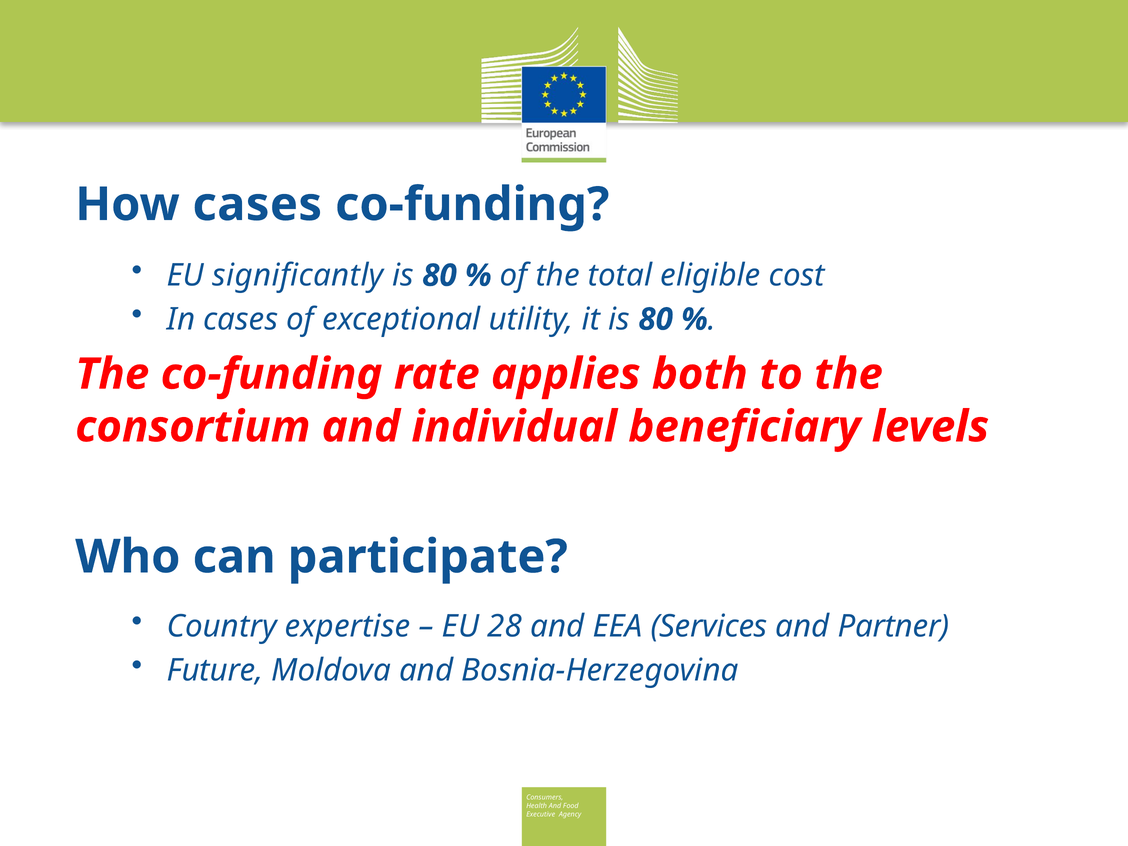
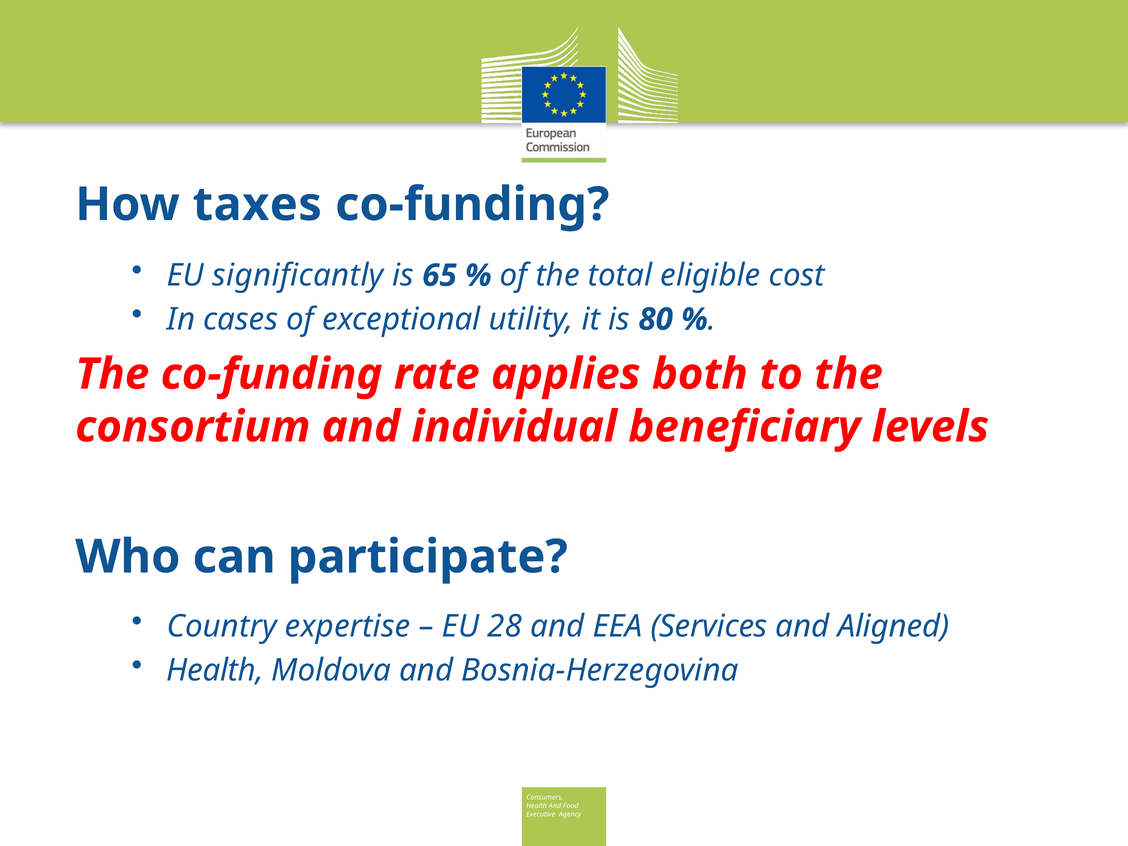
How cases: cases -> taxes
80 at (439, 276): 80 -> 65
Partner: Partner -> Aligned
Future at (215, 670): Future -> Health
